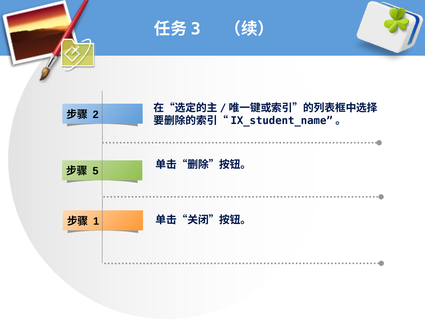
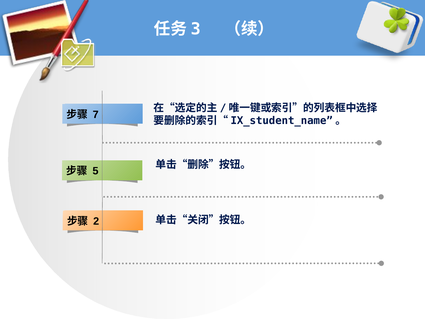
2: 2 -> 7
1: 1 -> 2
